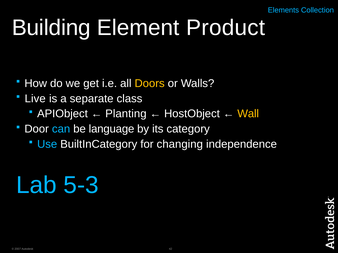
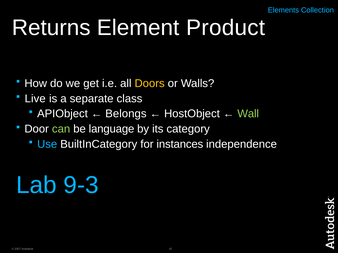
Building: Building -> Returns
Planting: Planting -> Belongs
Wall colour: yellow -> light green
can colour: light blue -> light green
changing: changing -> instances
5-3: 5-3 -> 9-3
